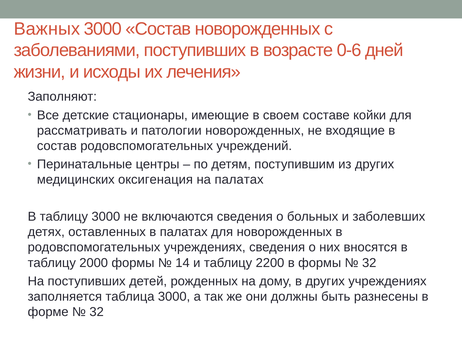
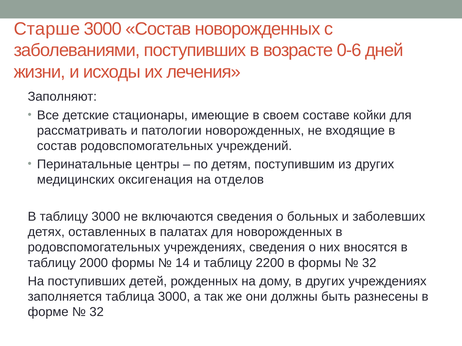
Важных: Важных -> Старше
на палатах: палатах -> отделов
